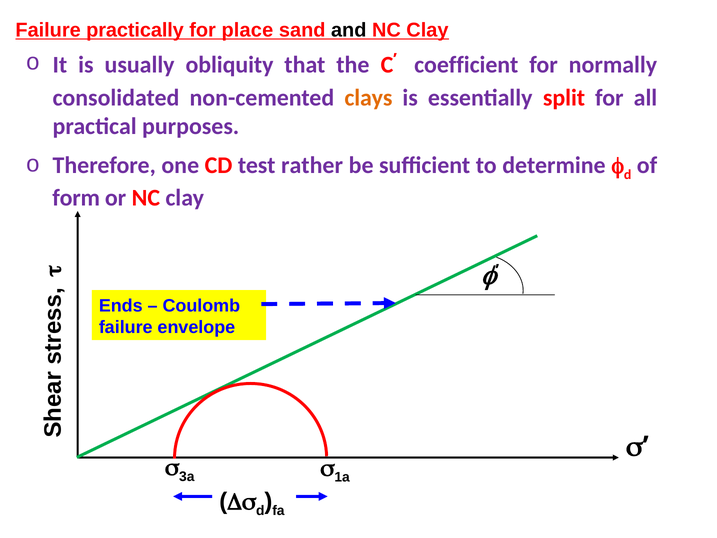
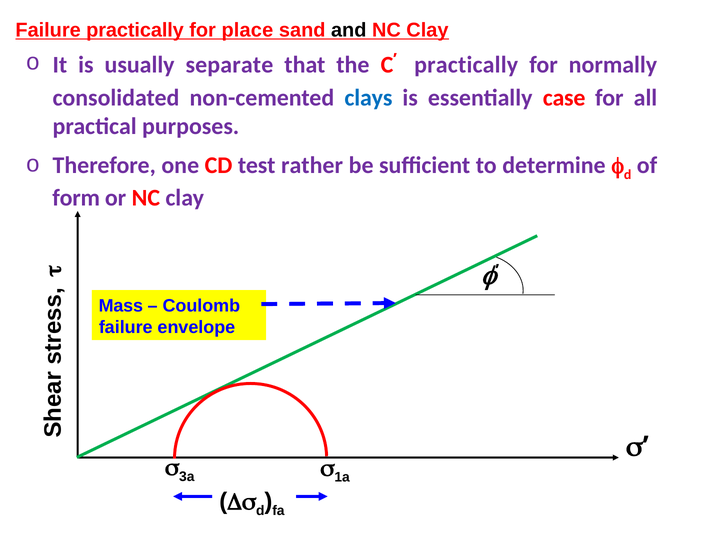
obliquity: obliquity -> separate
C coefficient: coefficient -> practically
clays colour: orange -> blue
split: split -> case
Ends: Ends -> Mass
